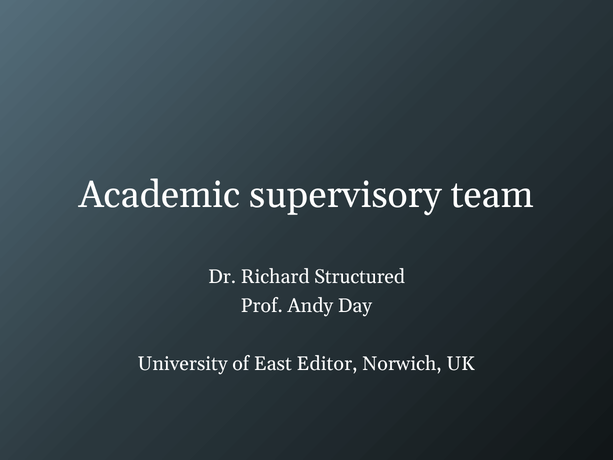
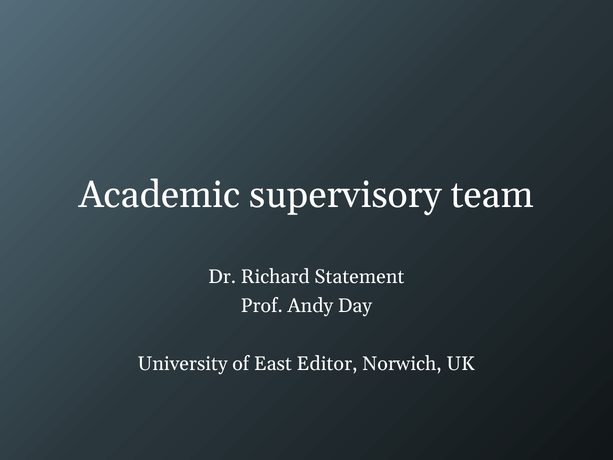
Structured: Structured -> Statement
